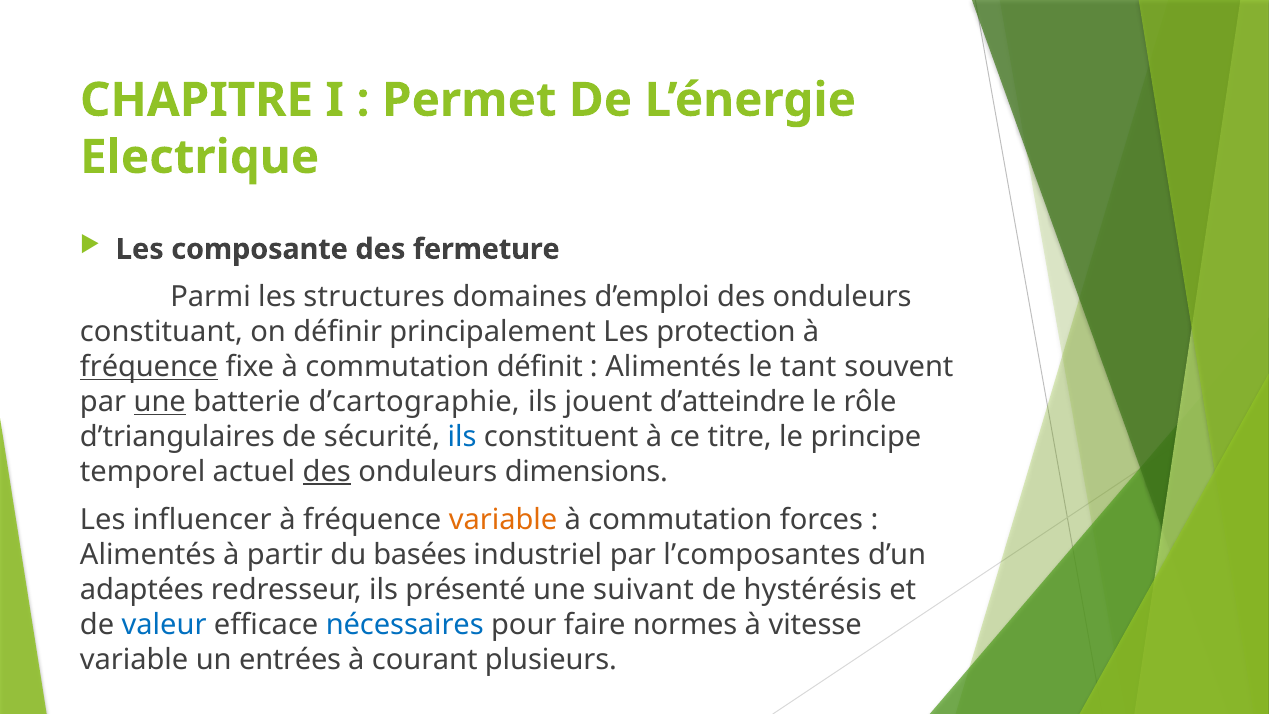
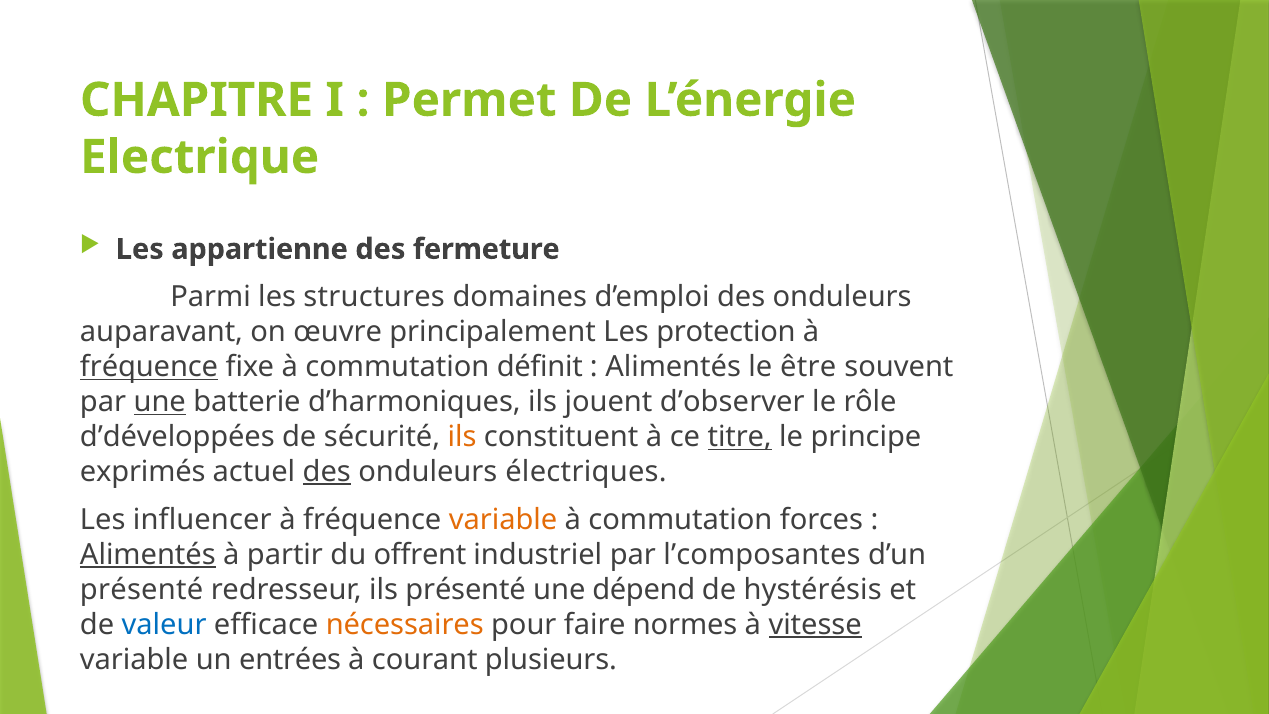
composante: composante -> appartienne
constituant: constituant -> auparavant
définir: définir -> œuvre
tant: tant -> être
d’cartographie: d’cartographie -> d’harmoniques
d’atteindre: d’atteindre -> d’observer
d’triangulaires: d’triangulaires -> d’développées
ils at (462, 437) colour: blue -> orange
titre underline: none -> present
temporel: temporel -> exprimés
dimensions: dimensions -> électriques
Alimentés at (148, 555) underline: none -> present
basées: basées -> offrent
adaptées at (142, 590): adaptées -> présenté
suivant: suivant -> dépend
nécessaires colour: blue -> orange
vitesse underline: none -> present
